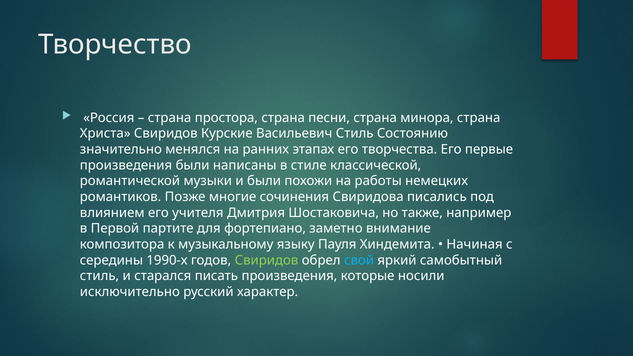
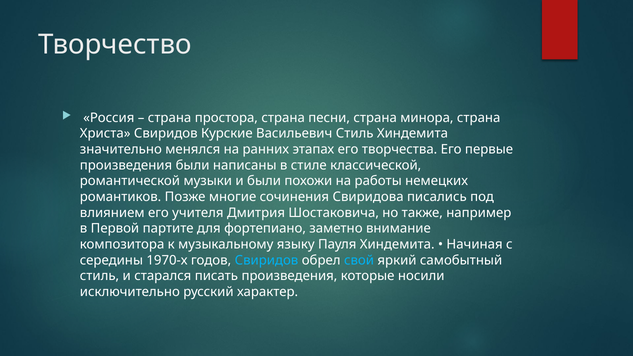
Стиль Состоянию: Состоянию -> Хиндемита
1990-х: 1990-х -> 1970-х
Свиридов at (266, 260) colour: light green -> light blue
